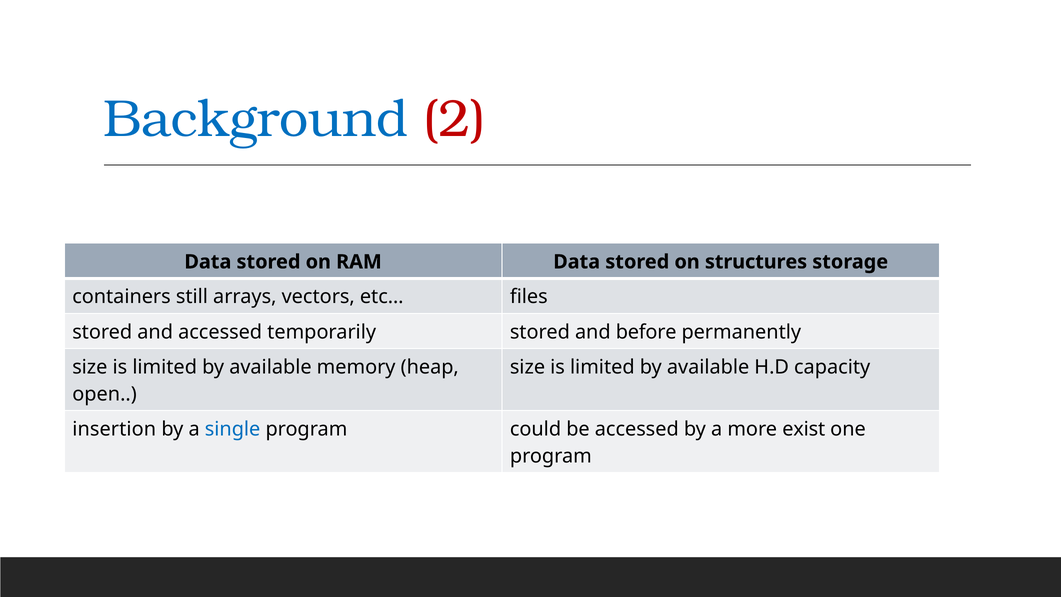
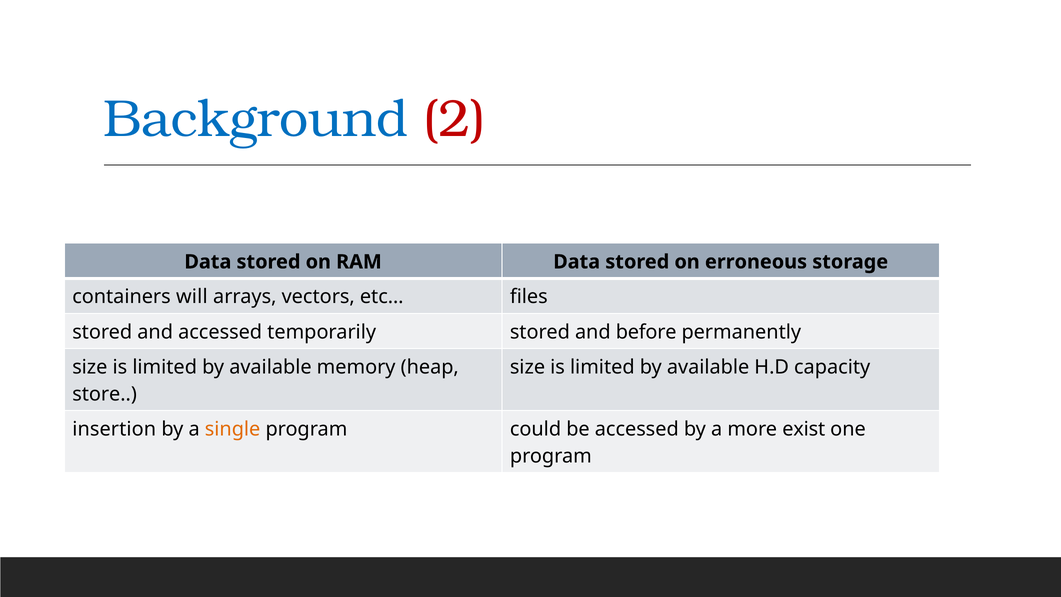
structures: structures -> erroneous
still: still -> will
open: open -> store
single colour: blue -> orange
